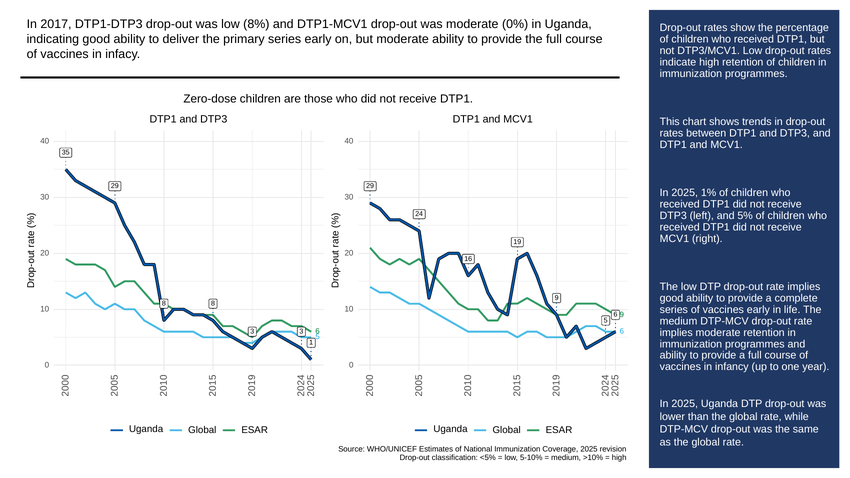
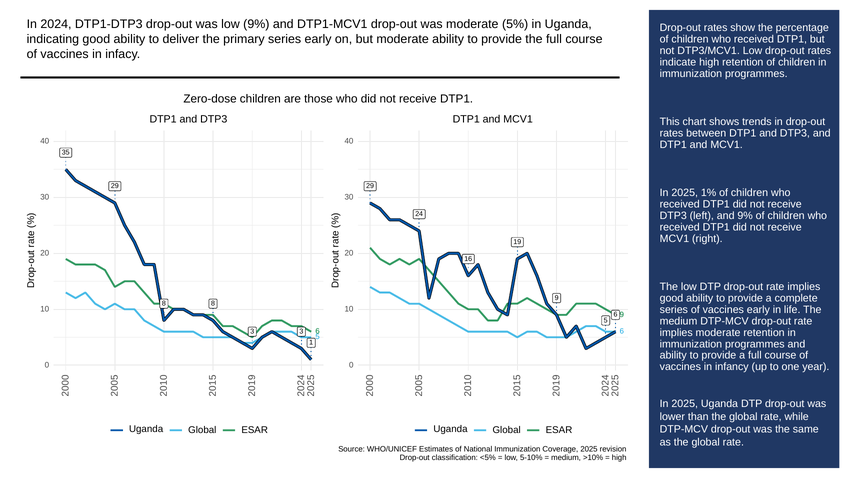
2017: 2017 -> 2024
low 8%: 8% -> 9%
0%: 0% -> 5%
and 5%: 5% -> 9%
